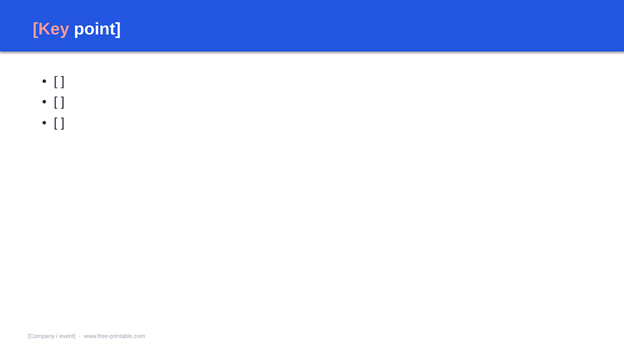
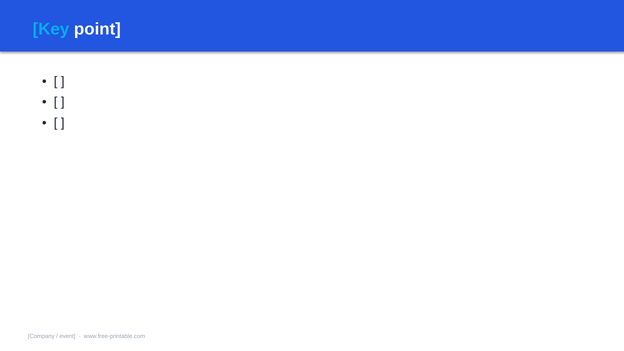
Key colour: pink -> light blue
